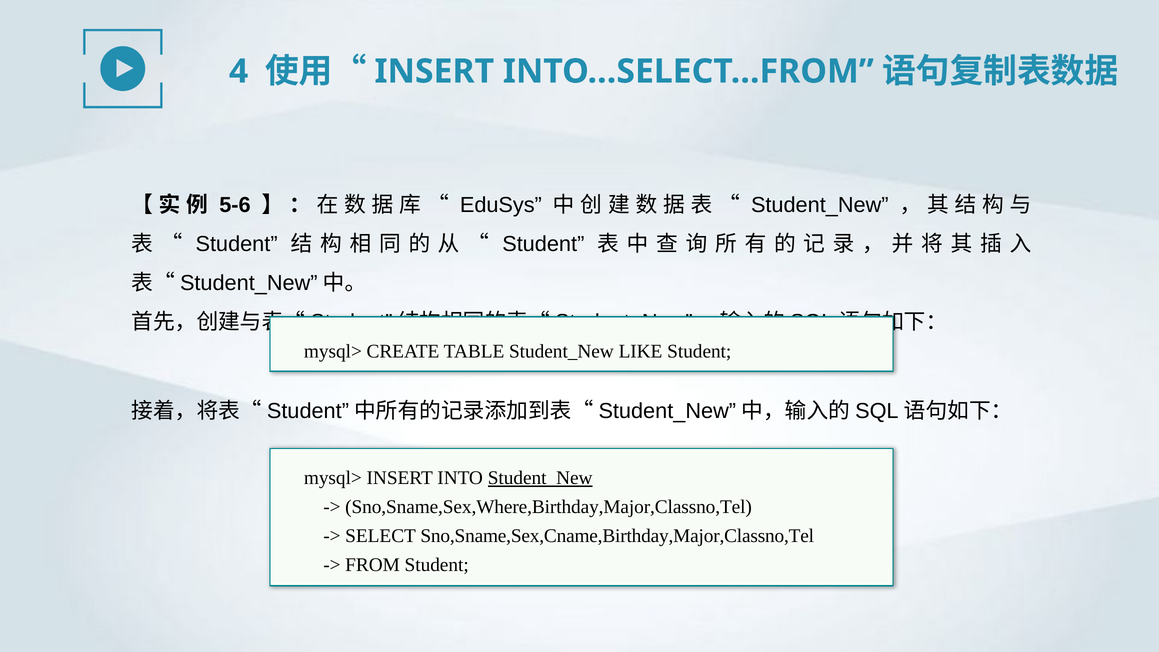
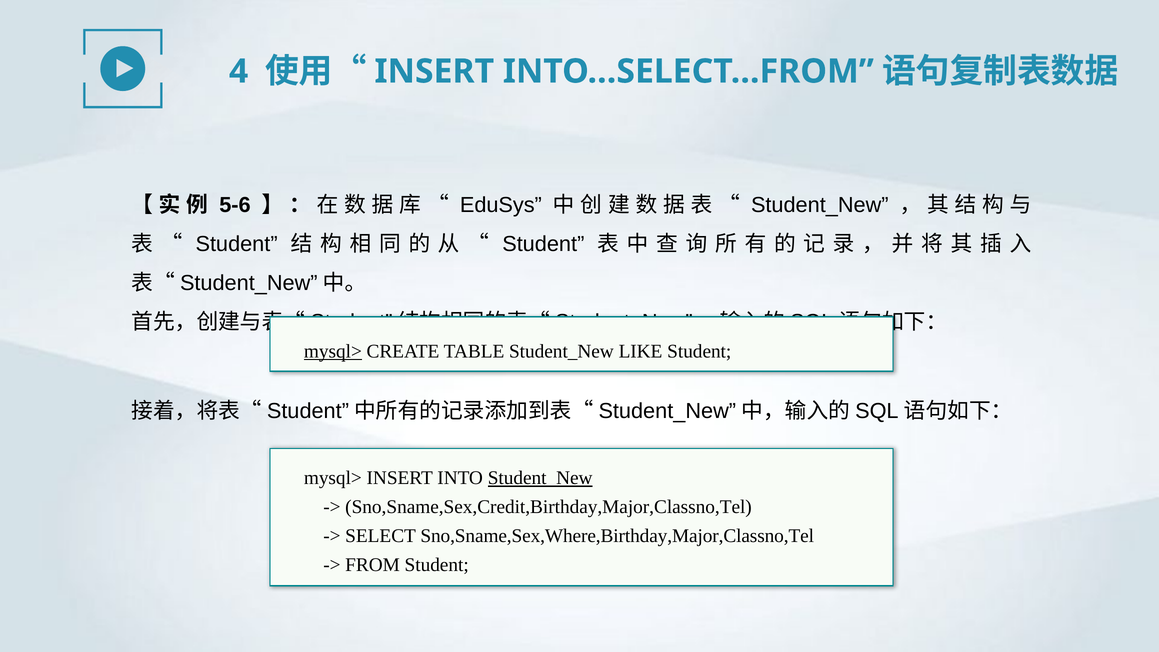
mysql> at (333, 351) underline: none -> present
Sno,Sname,Sex,Where,Birthday,Major,Classno,Tel: Sno,Sname,Sex,Where,Birthday,Major,Classno,Tel -> Sno,Sname,Sex,Credit,Birthday,Major,Classno,Tel
Sno,Sname,Sex,Cname,Birthday,Major,Classno,Tel: Sno,Sname,Sex,Cname,Birthday,Major,Classno,Tel -> Sno,Sname,Sex,Where,Birthday,Major,Classno,Tel
